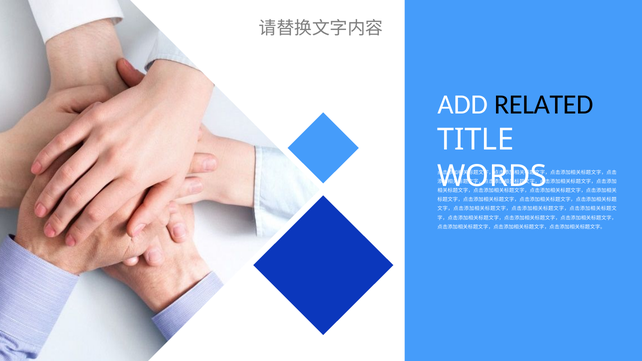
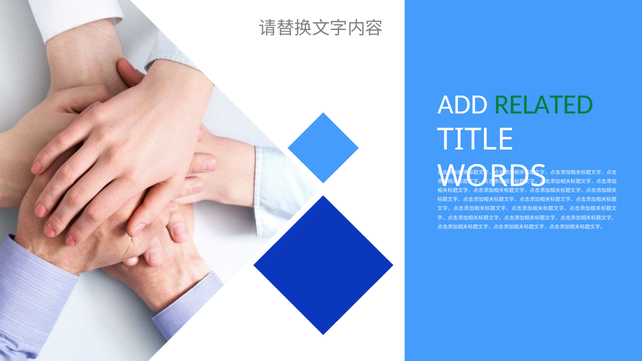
RELATED colour: black -> green
